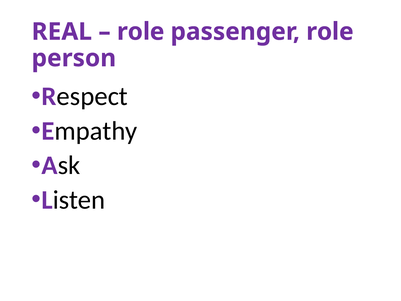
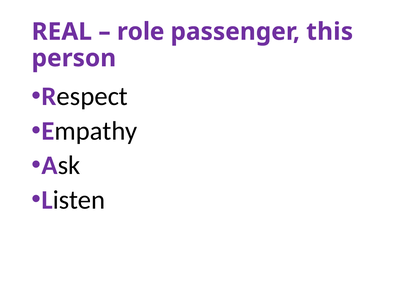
passenger role: role -> this
